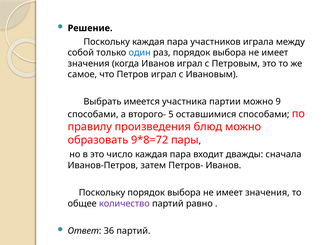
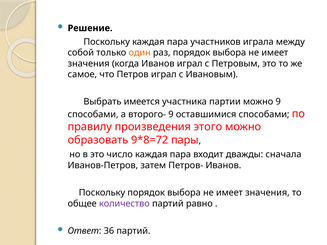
один colour: blue -> orange
второго- 5: 5 -> 9
блюд: блюд -> этого
